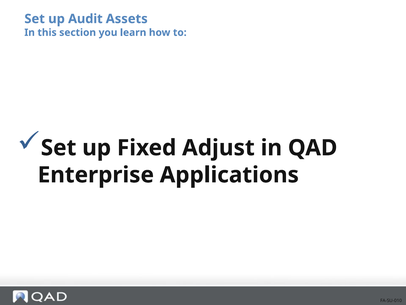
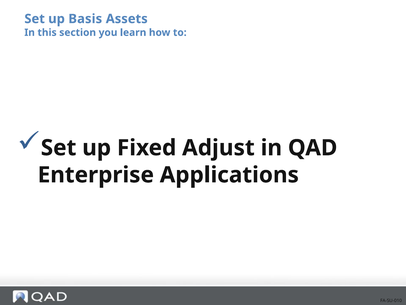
Audit: Audit -> Basis
